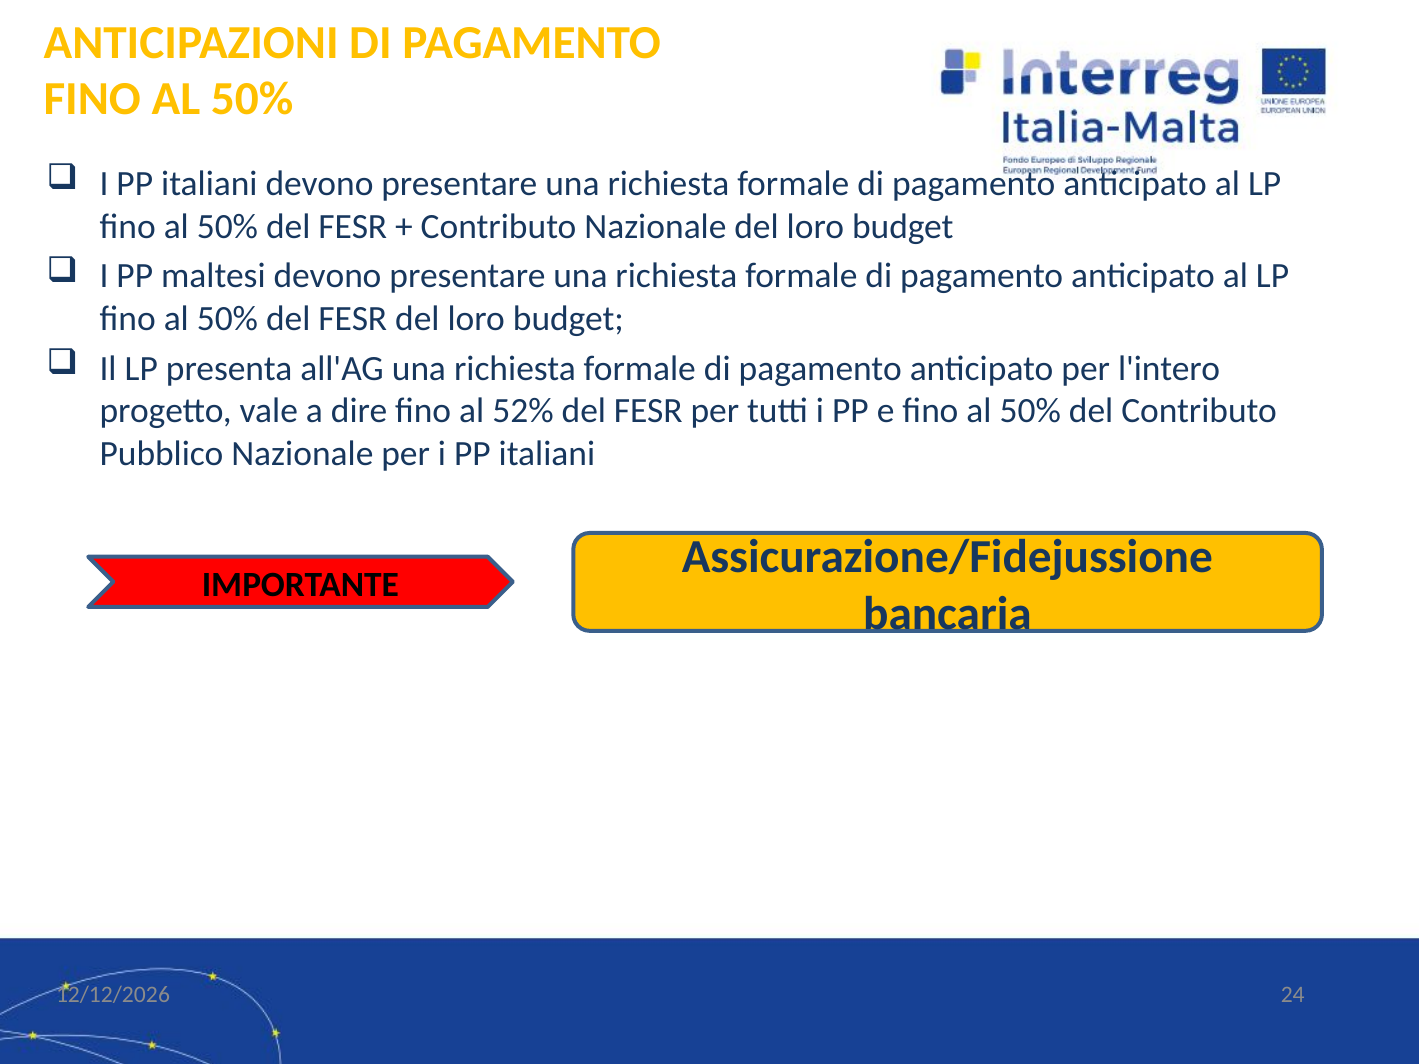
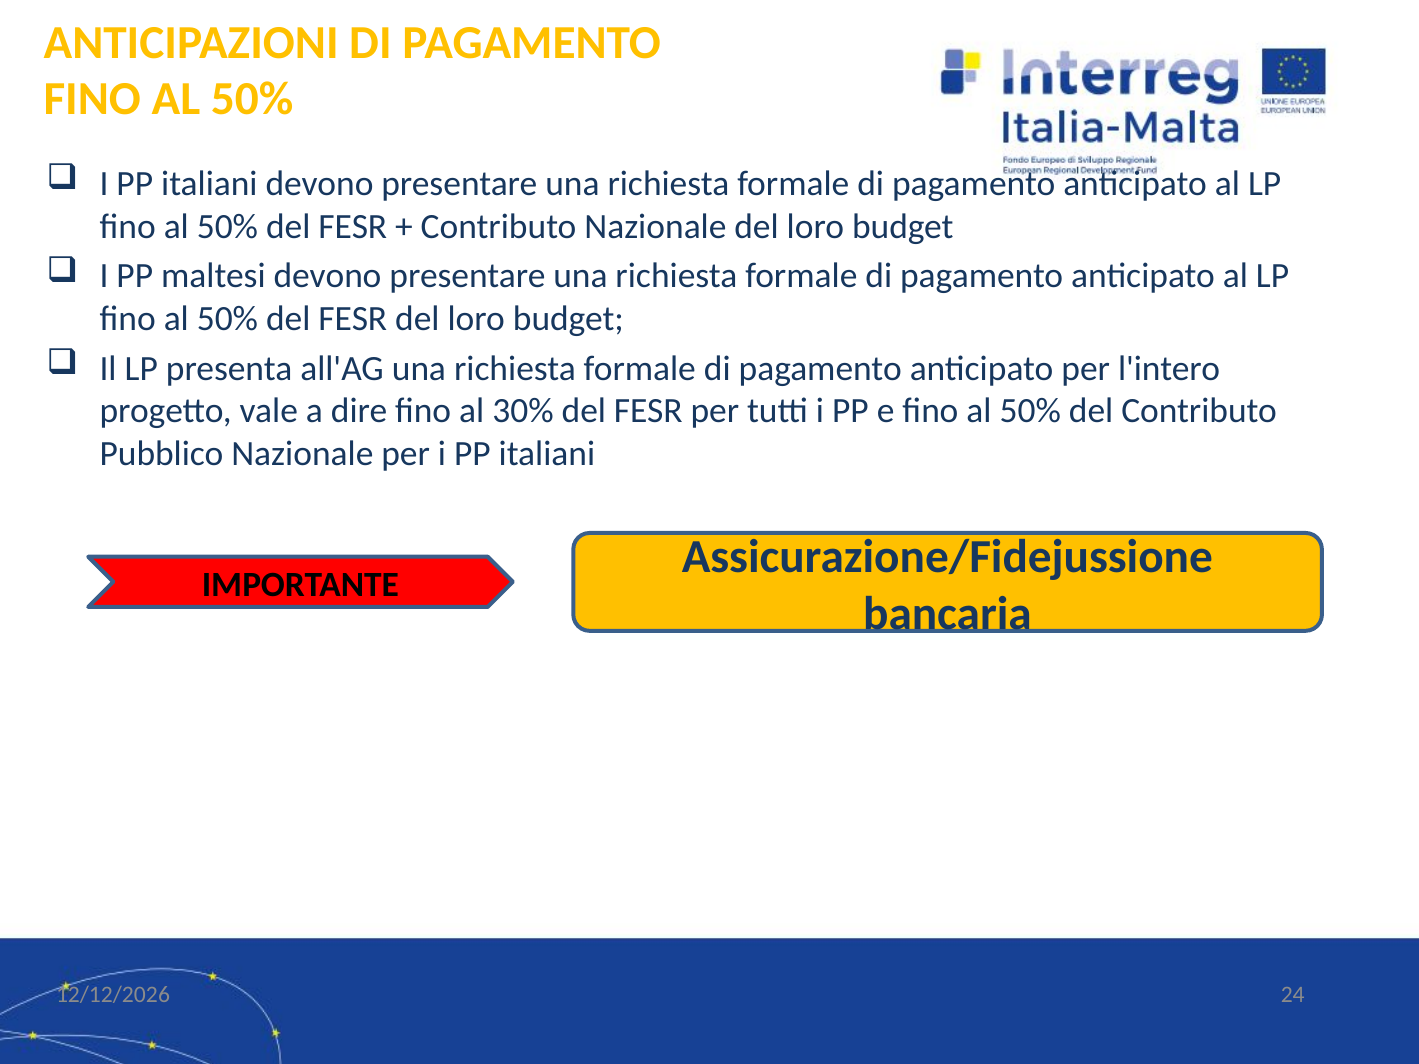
52%: 52% -> 30%
